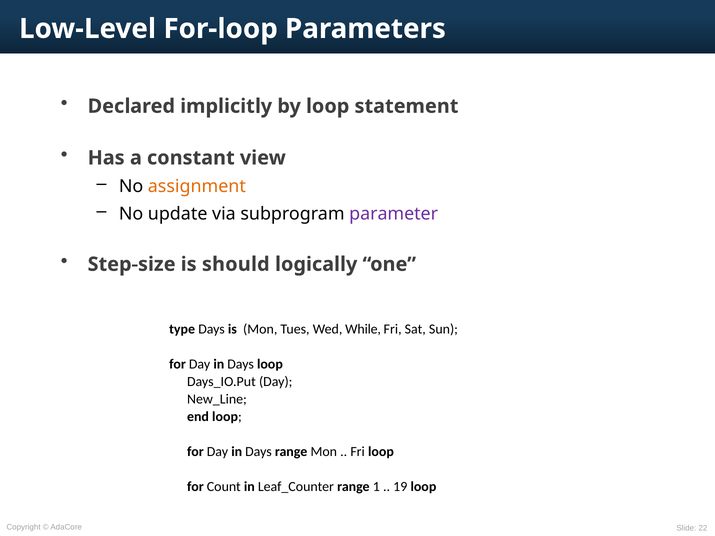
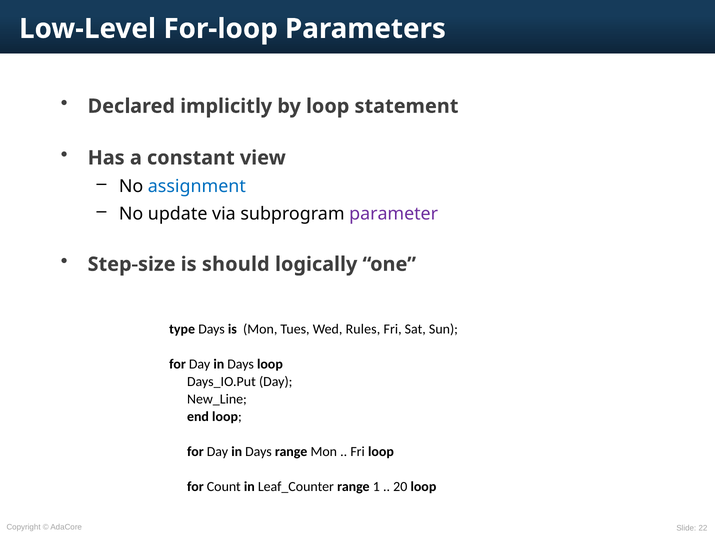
assignment colour: orange -> blue
While: While -> Rules
19: 19 -> 20
